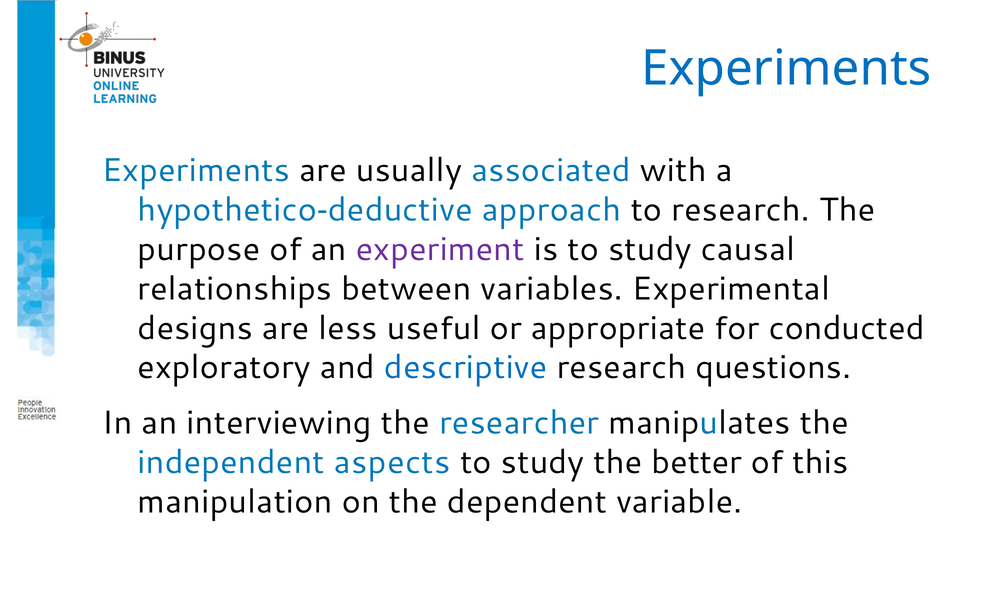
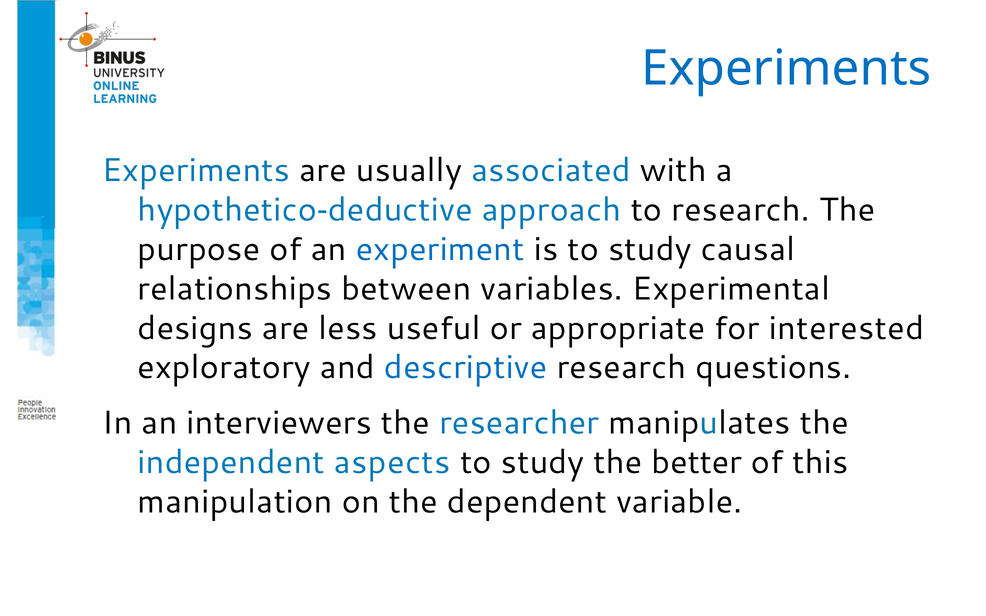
experiment colour: purple -> blue
conducted: conducted -> interested
interviewing: interviewing -> interviewers
